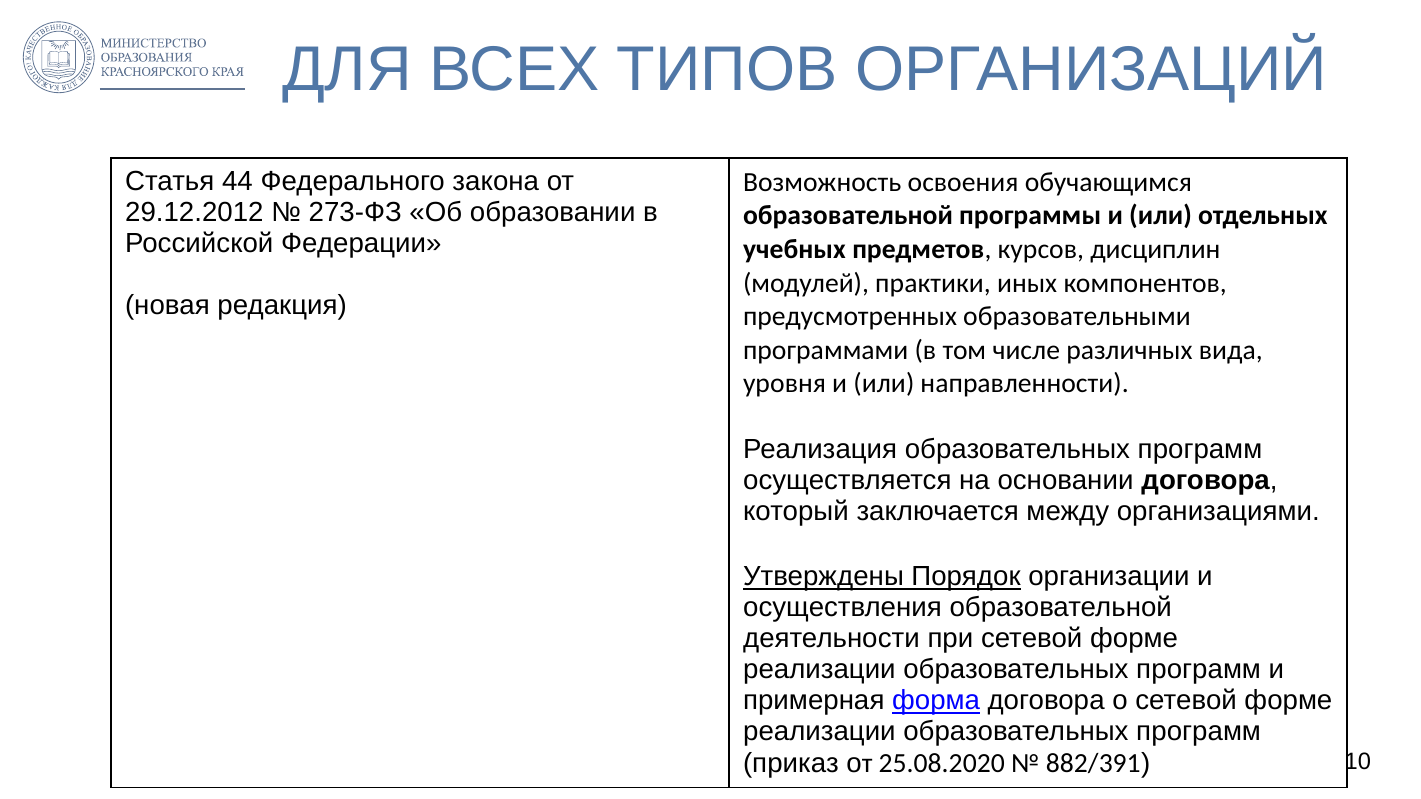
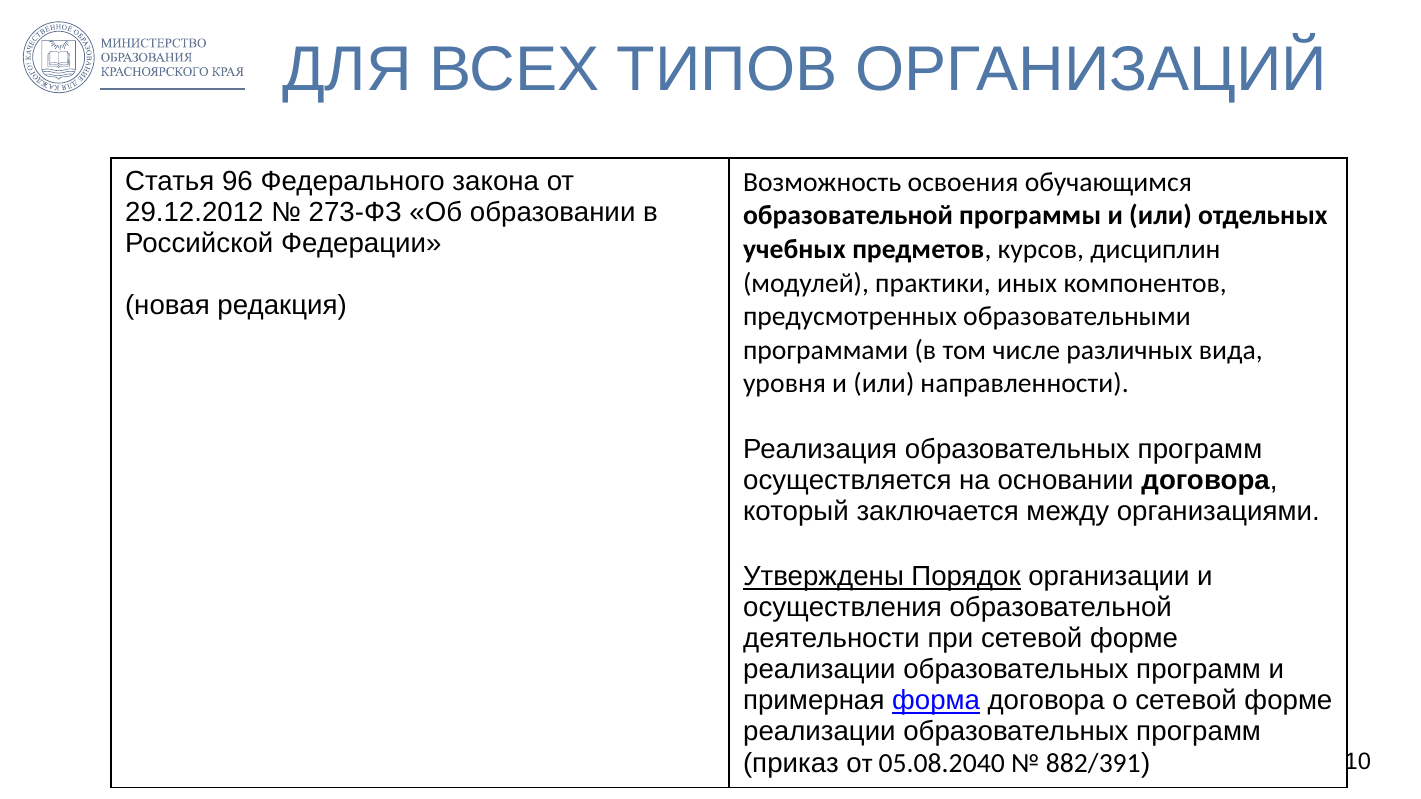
44: 44 -> 96
25.08.2020: 25.08.2020 -> 05.08.2040
